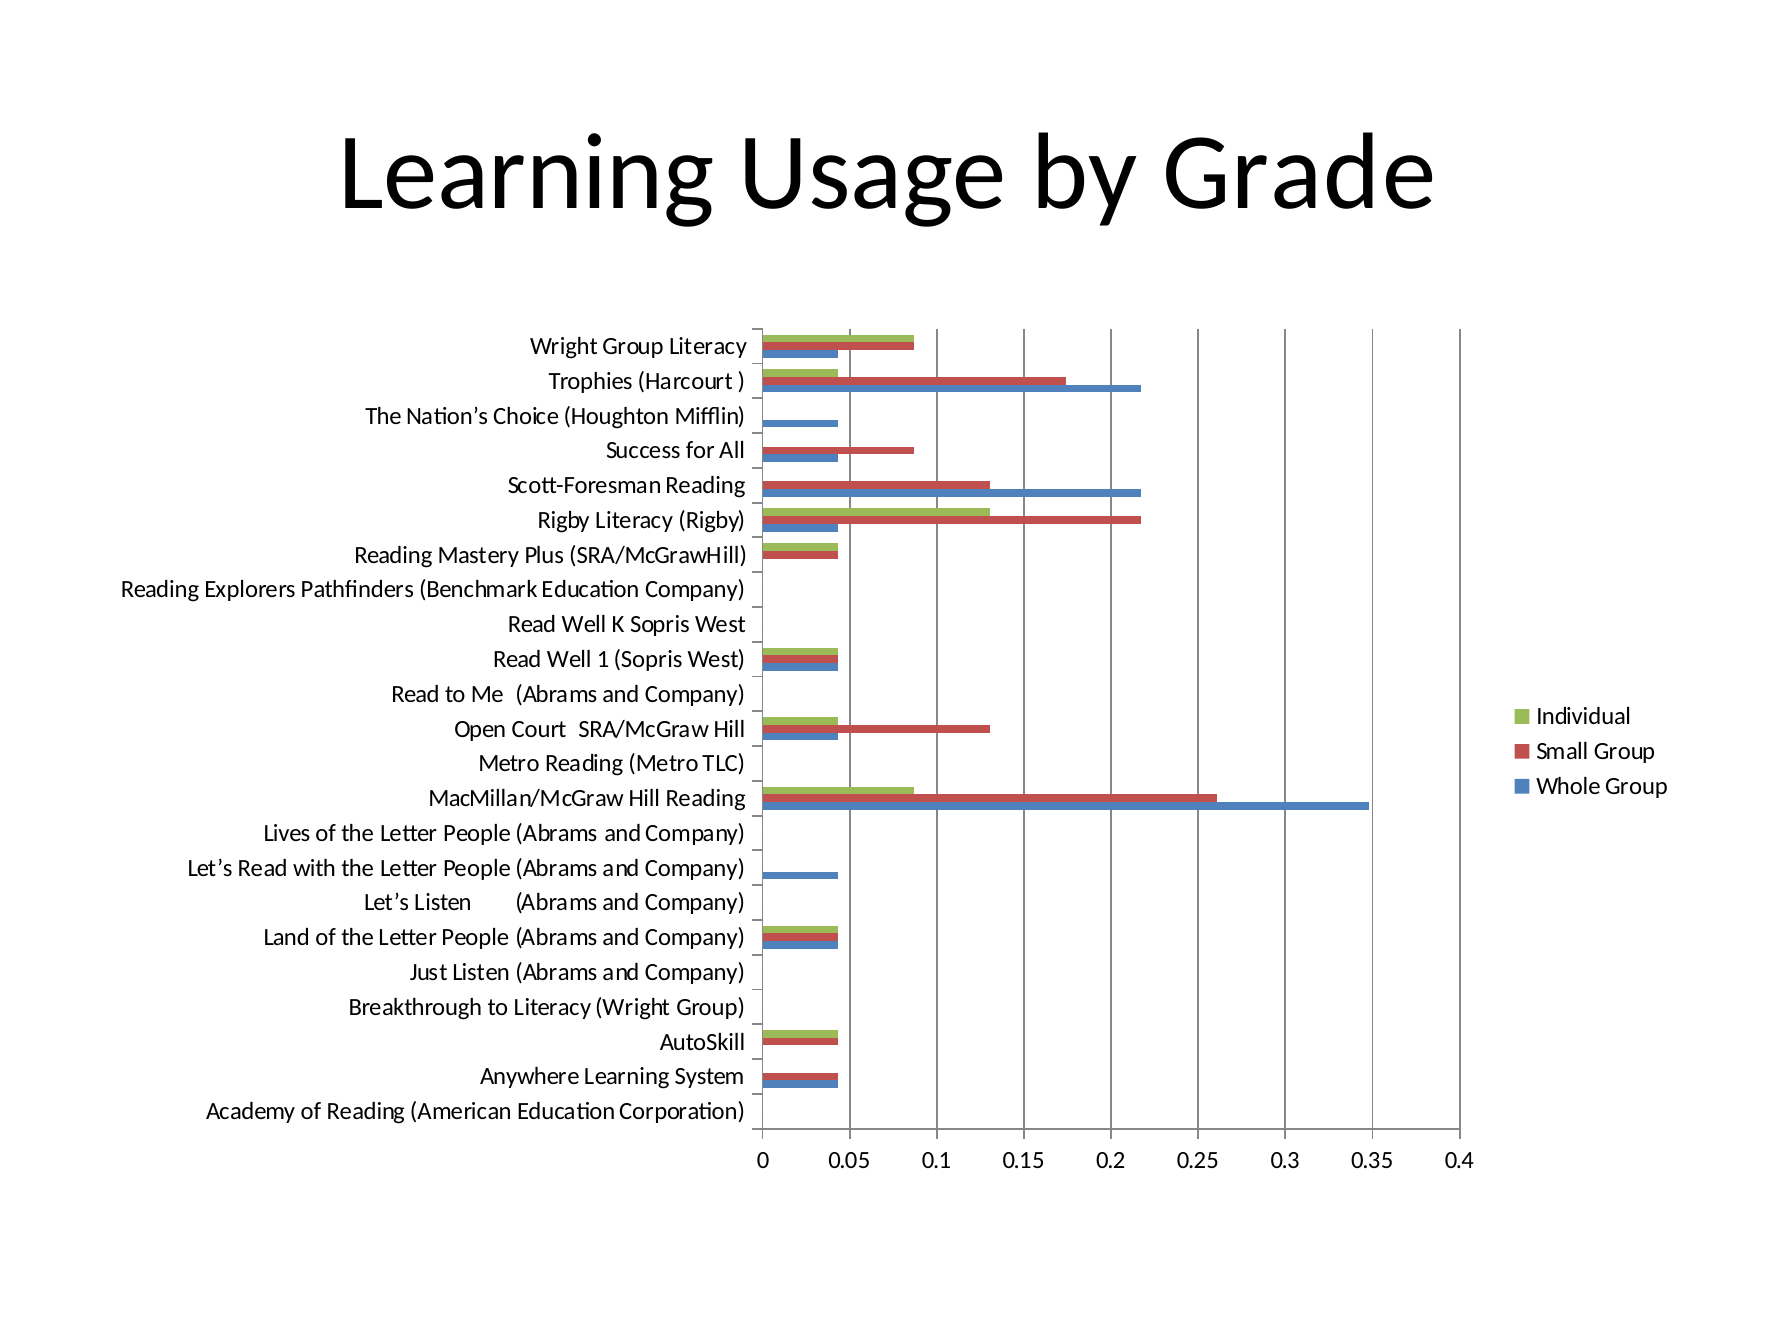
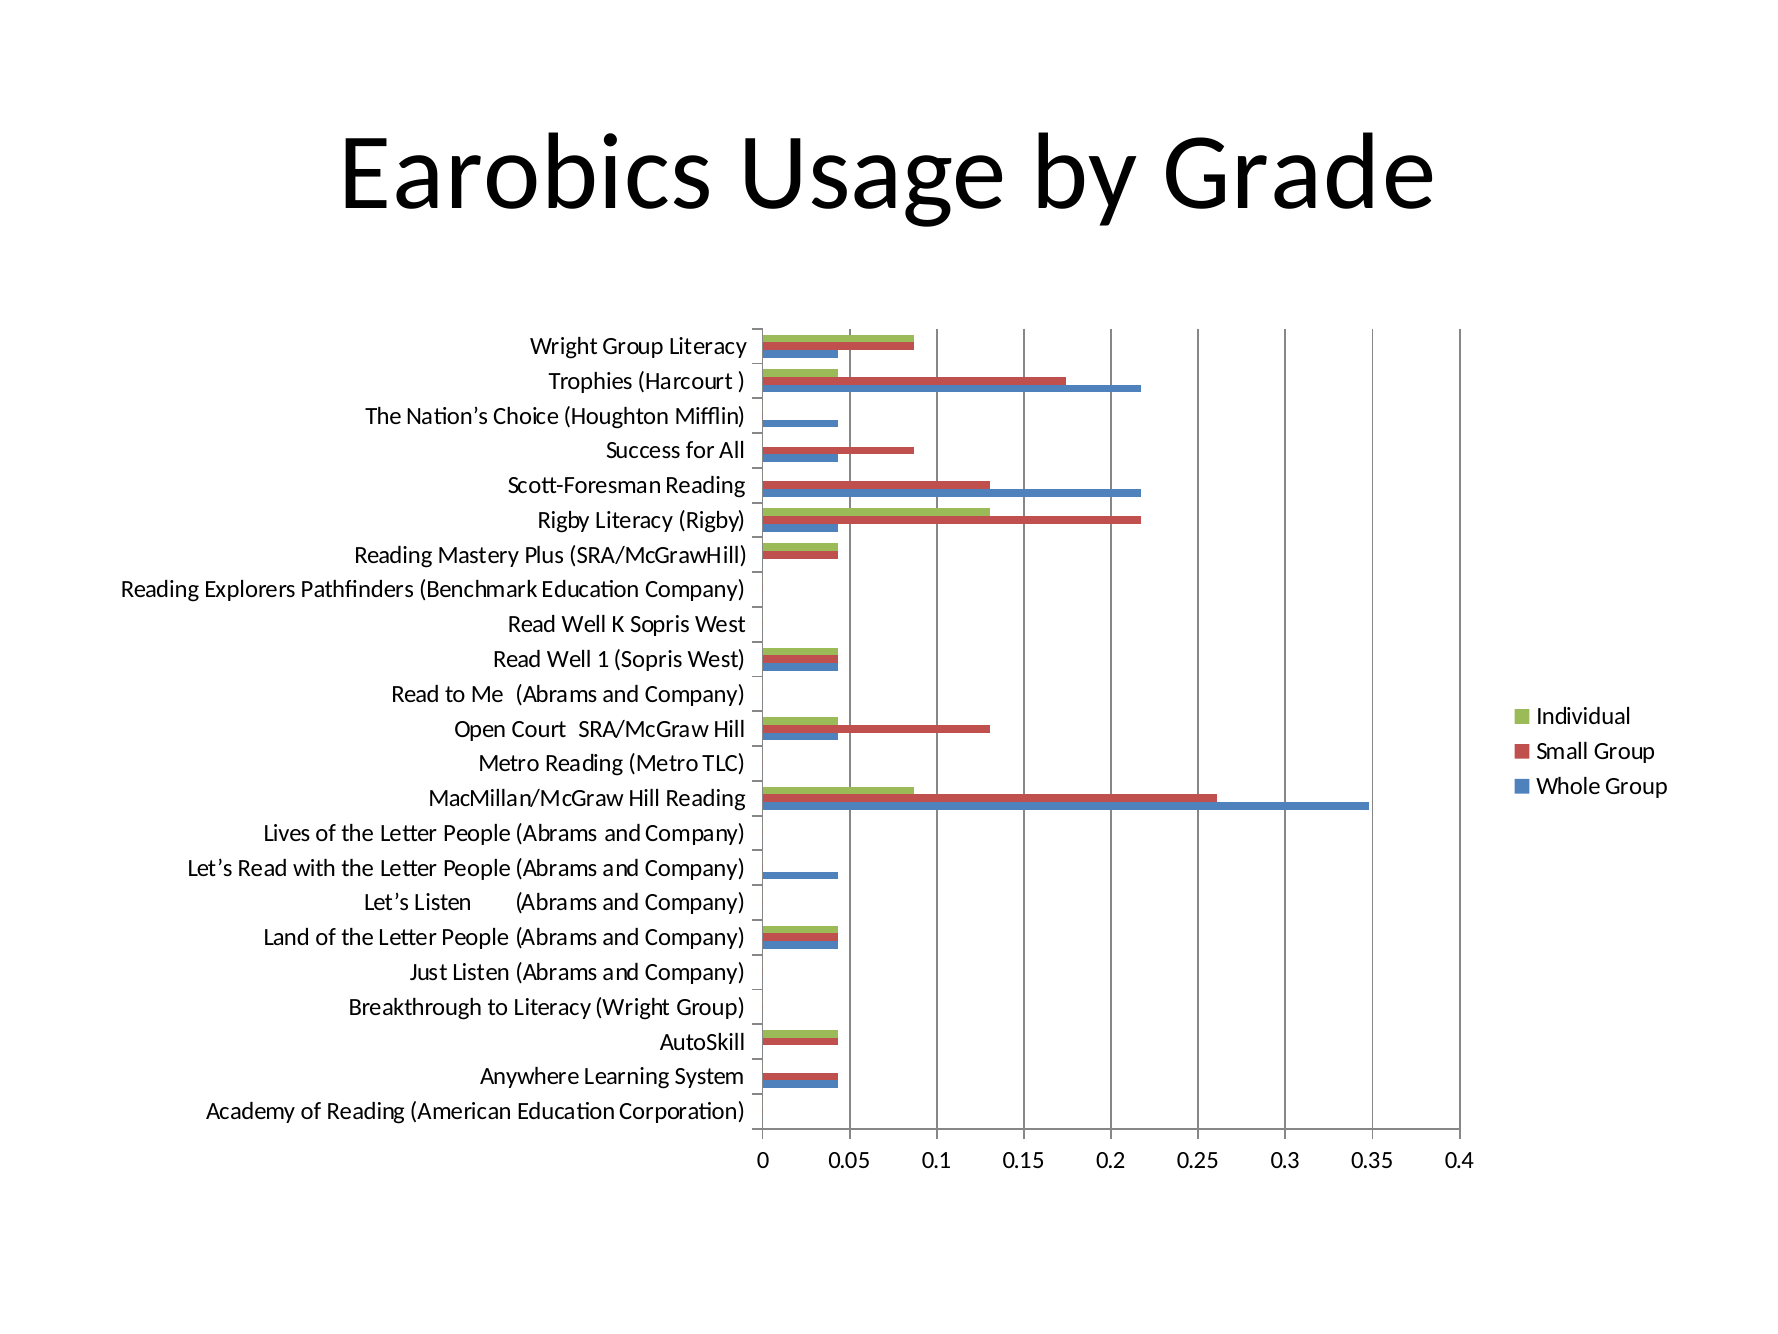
Learning at (527, 172): Learning -> Earobics
